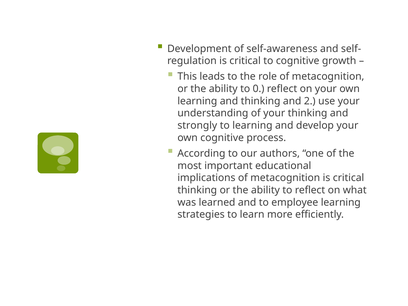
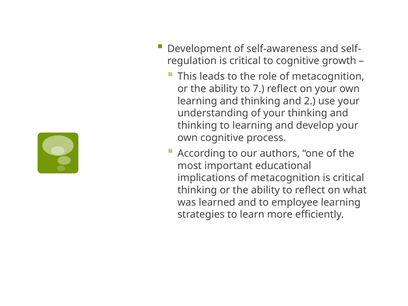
0: 0 -> 7
strongly at (197, 126): strongly -> thinking
